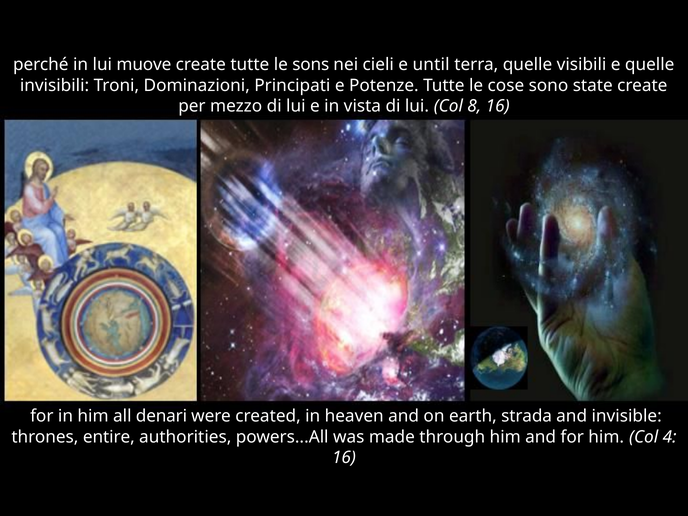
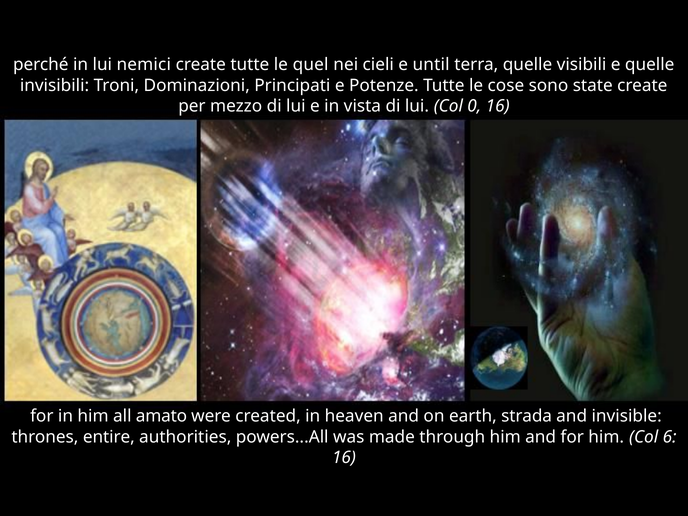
muove: muove -> nemici
sons: sons -> quel
8: 8 -> 0
denari: denari -> amato
4: 4 -> 6
